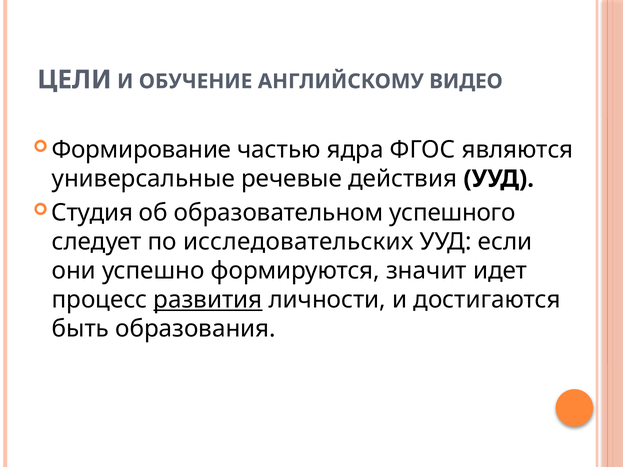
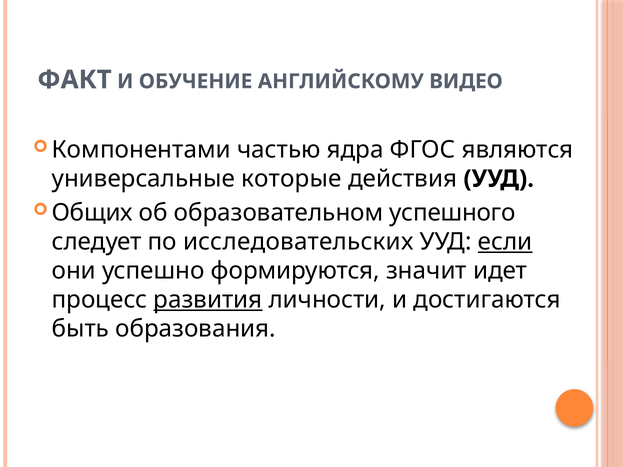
ЦЕЛИ: ЦЕЛИ -> ФАКТ
Формирование: Формирование -> Компонентами
речевые: речевые -> которые
Студия: Студия -> Общих
если underline: none -> present
